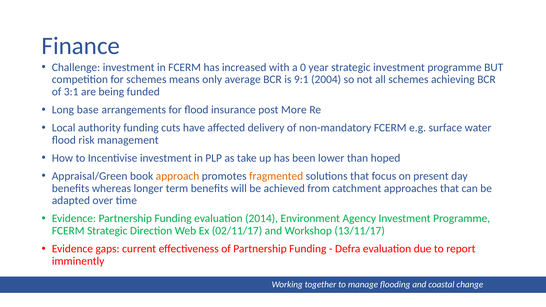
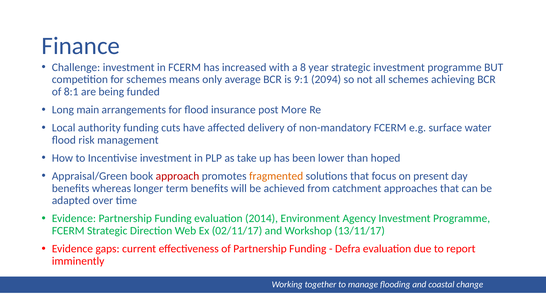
0: 0 -> 8
2004: 2004 -> 2094
3:1: 3:1 -> 8:1
base: base -> main
approach colour: orange -> red
